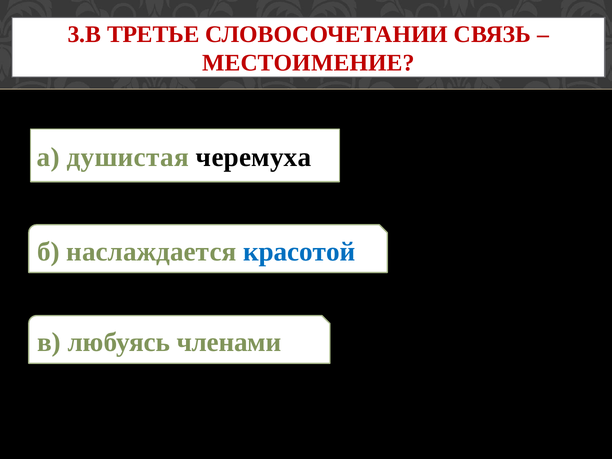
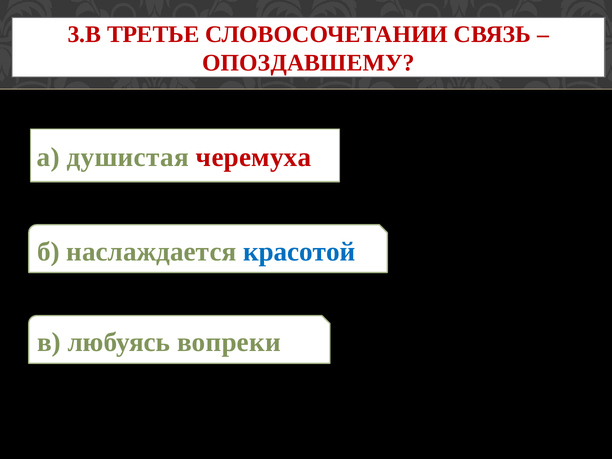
МЕСТОИМЕНИЕ: МЕСТОИМЕНИЕ -> ОПОЗДАВШЕМУ
черемуха colour: black -> red
членами: членами -> вопреки
